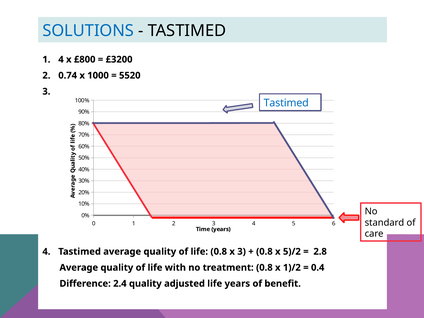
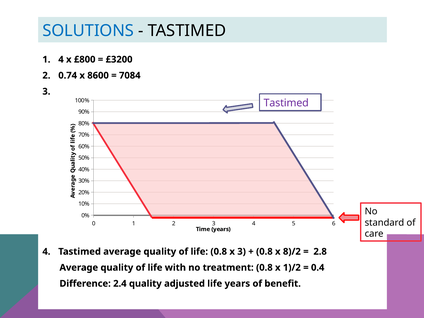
1000: 1000 -> 8600
5520: 5520 -> 7084
Tastimed at (286, 103) colour: blue -> purple
5)/2: 5)/2 -> 8)/2
